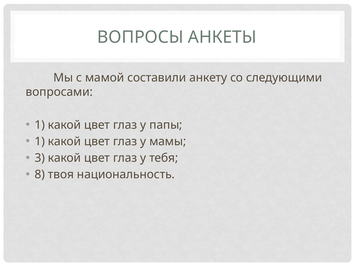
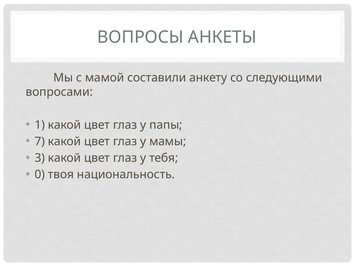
1 at (40, 142): 1 -> 7
8: 8 -> 0
